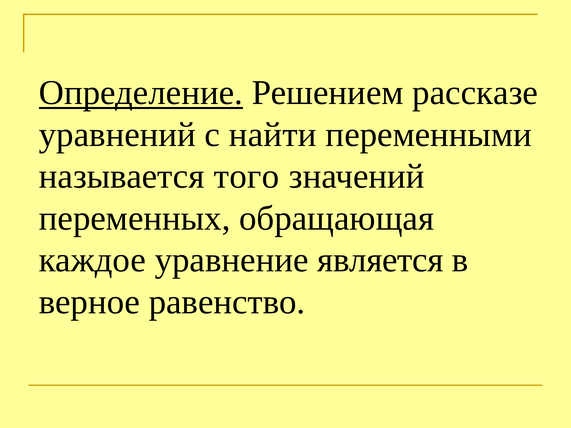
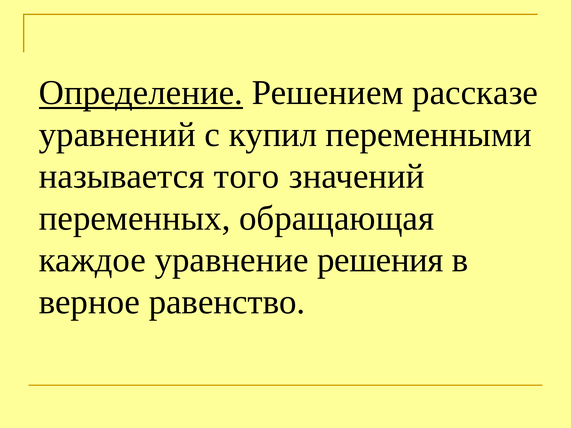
найти: найти -> купил
является: является -> решения
